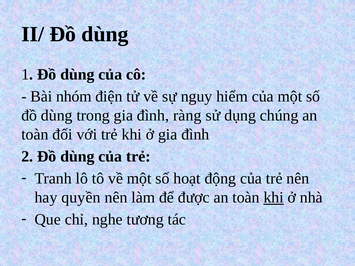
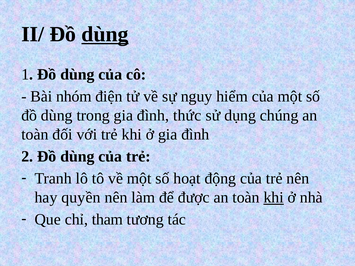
dùng at (105, 34) underline: none -> present
ràng: ràng -> thức
nghe: nghe -> tham
